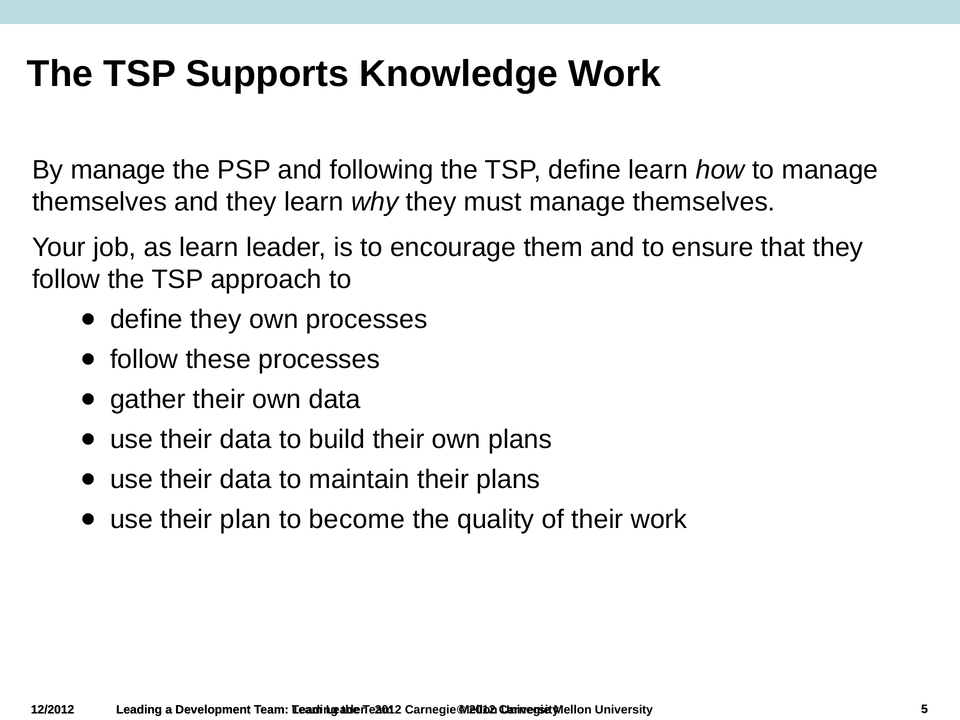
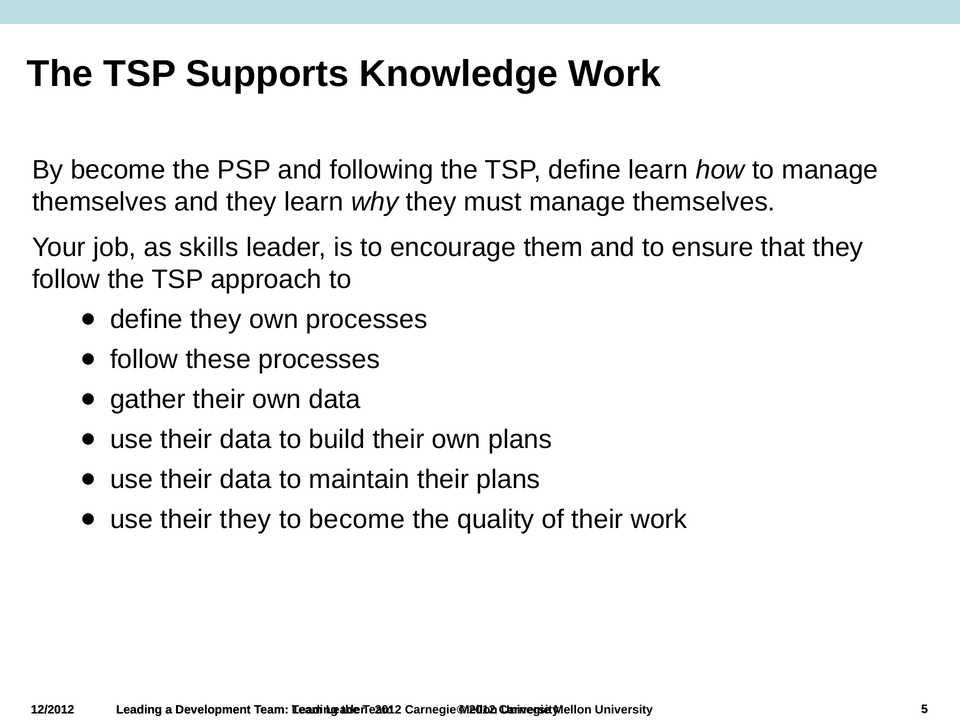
By manage: manage -> become
as learn: learn -> skills
their plan: plan -> they
